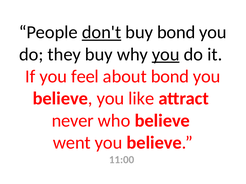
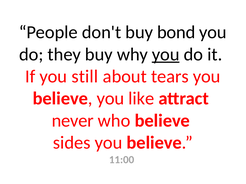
don't underline: present -> none
feel: feel -> still
about bond: bond -> tears
went: went -> sides
